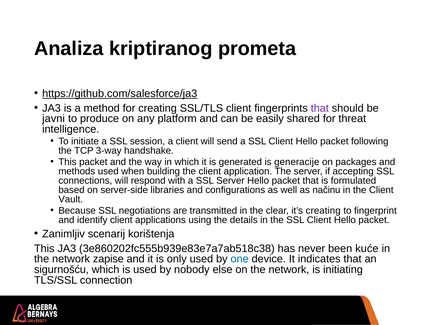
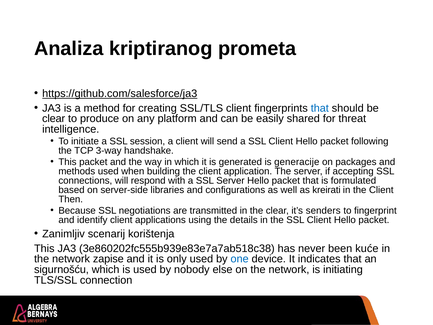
that at (320, 108) colour: purple -> blue
javni at (54, 119): javni -> clear
načinu: načinu -> kreirati
Vault: Vault -> Then
it’s creating: creating -> senders
